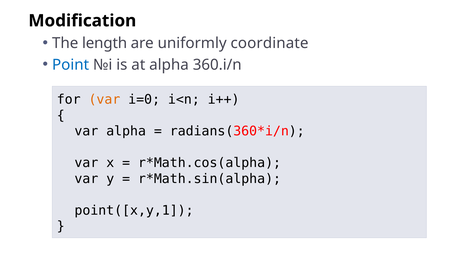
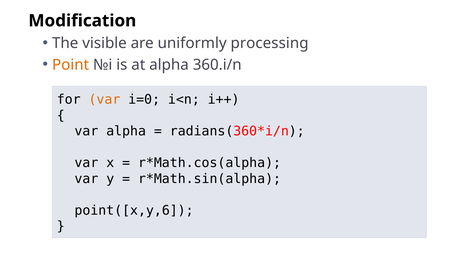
length: length -> visible
coordinate: coordinate -> processing
Point colour: blue -> orange
point([x,y,1: point([x,y,1 -> point([x,y,6
